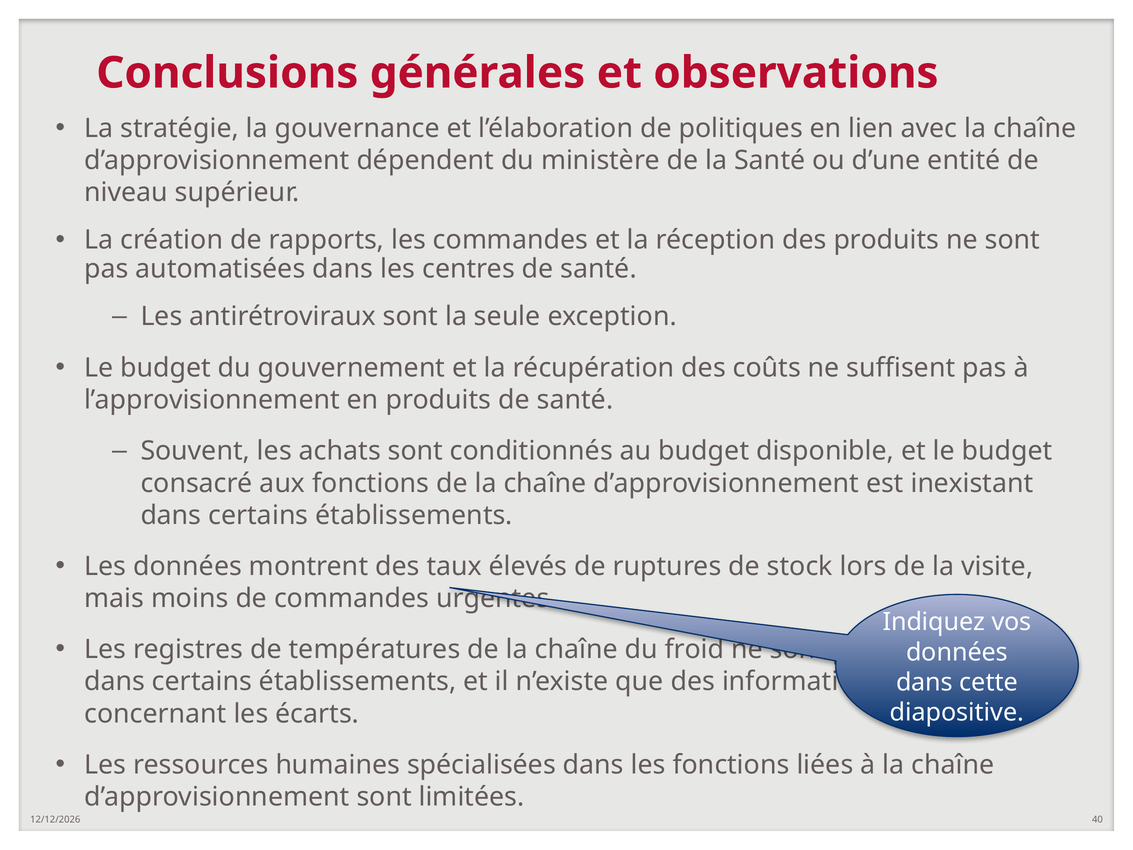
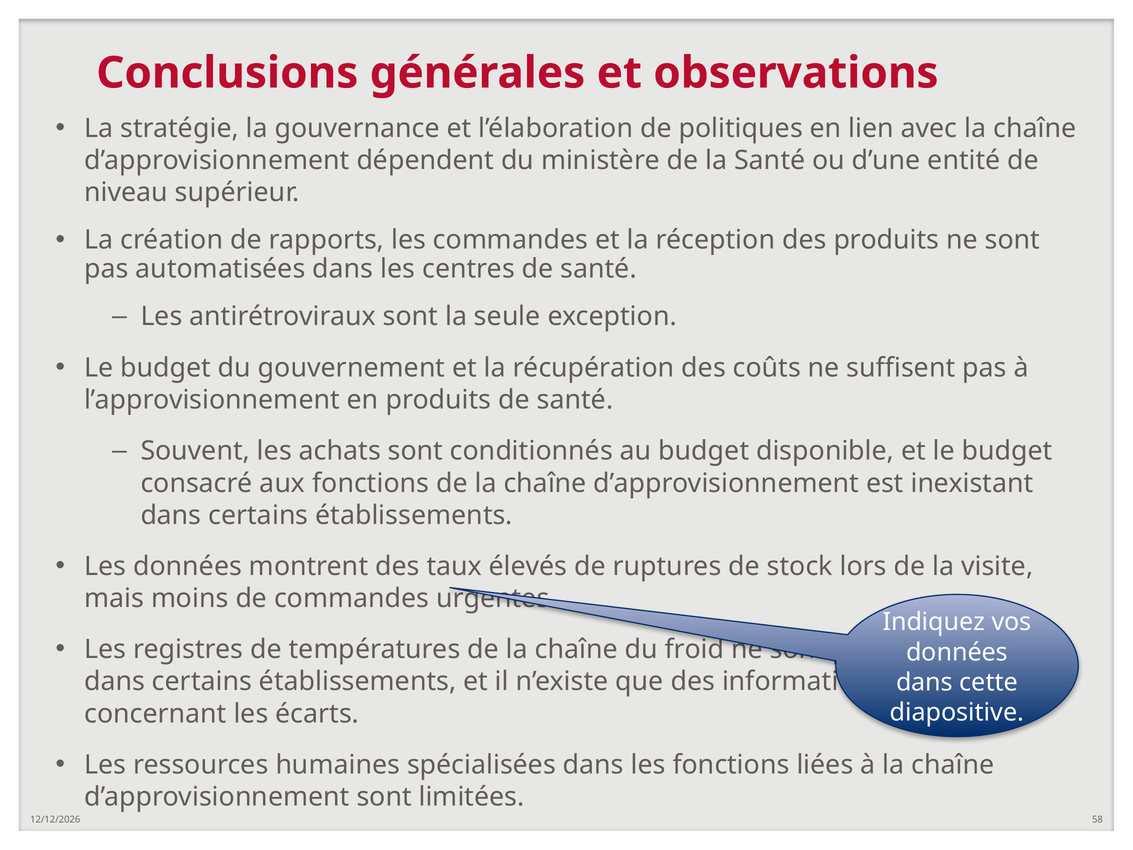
40: 40 -> 58
